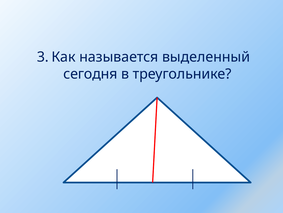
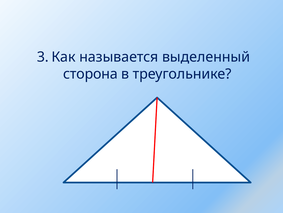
сегодня: сегодня -> сторона
